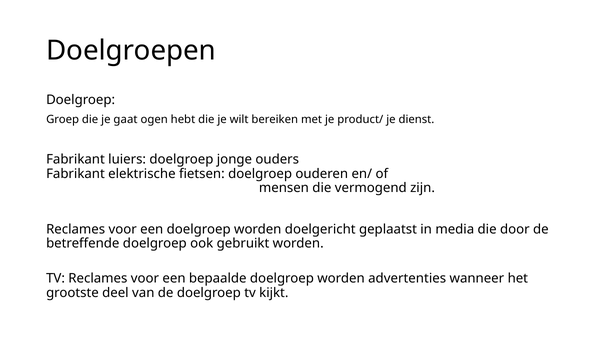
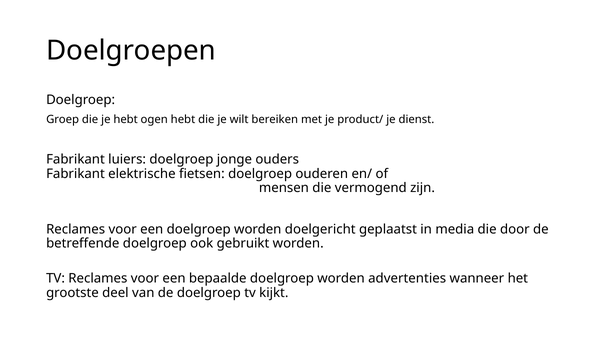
je gaat: gaat -> hebt
